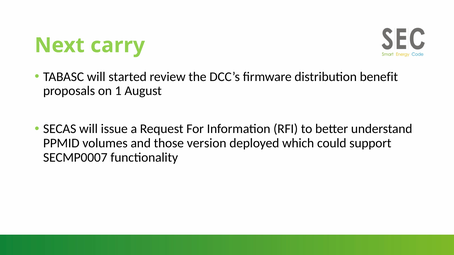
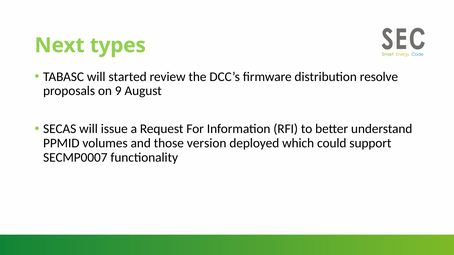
carry: carry -> types
benefit: benefit -> resolve
1: 1 -> 9
